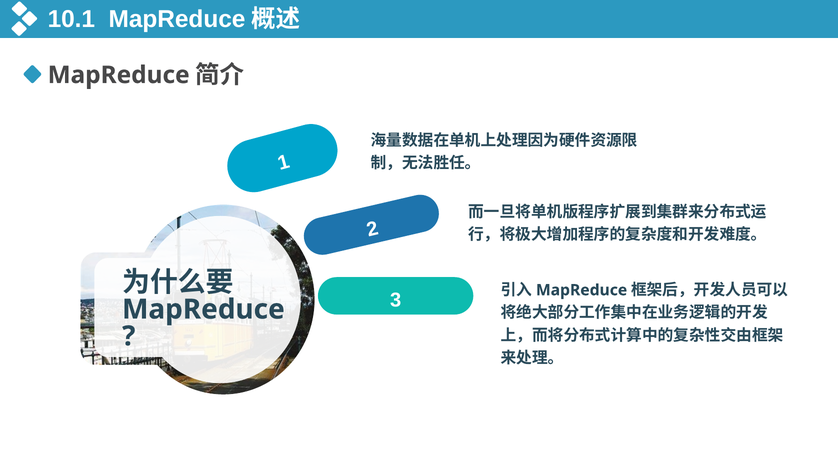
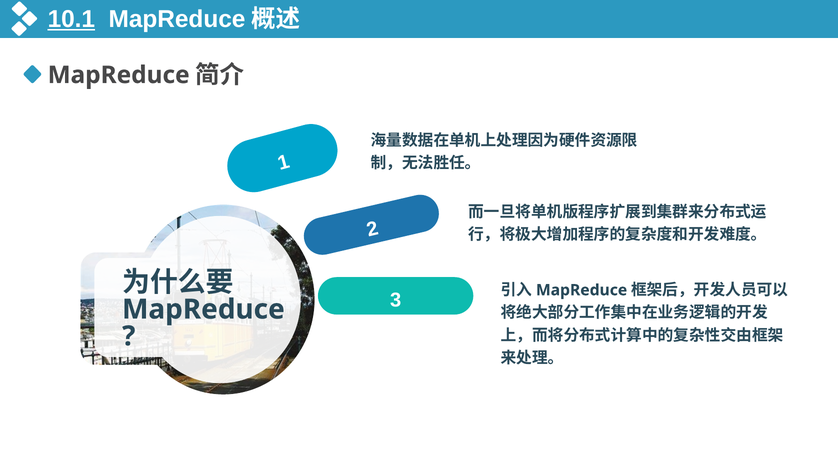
10.1 underline: none -> present
